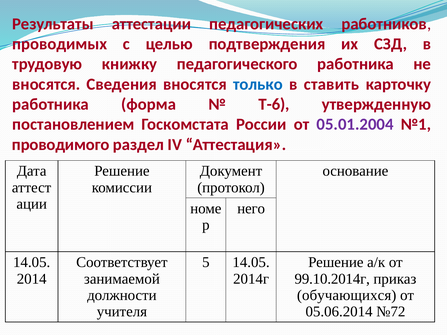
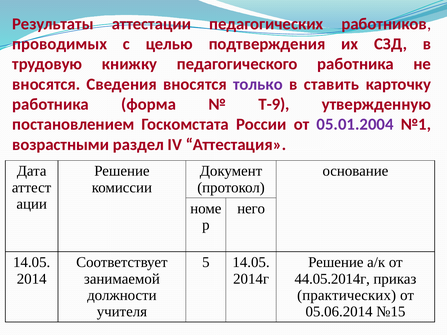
только colour: blue -> purple
Т-6: Т-6 -> Т-9
проводимого: проводимого -> возрастными
99.10.2014г: 99.10.2014г -> 44.05.2014г
обучающихся: обучающихся -> практических
№72: №72 -> №15
